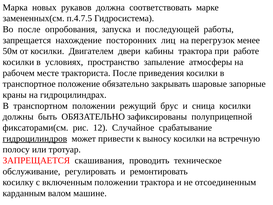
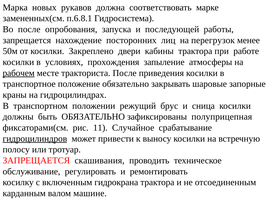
п.4.7.5: п.4.7.5 -> п.6.8.1
Двигателем: Двигателем -> Закреплено
пространство: пространство -> прохождения
рабочем underline: none -> present
полуприцепной: полуприцепной -> полуприцепная
12: 12 -> 11
включенным положении: положении -> гидрокрана
